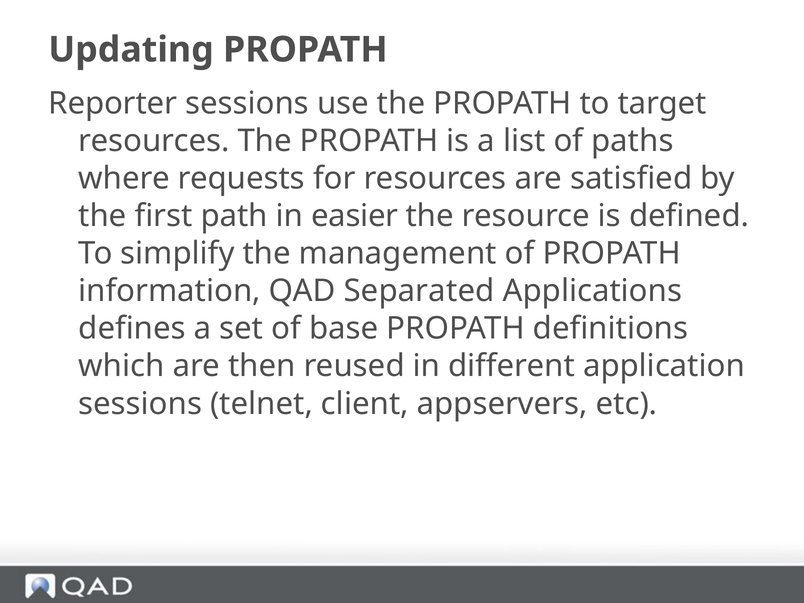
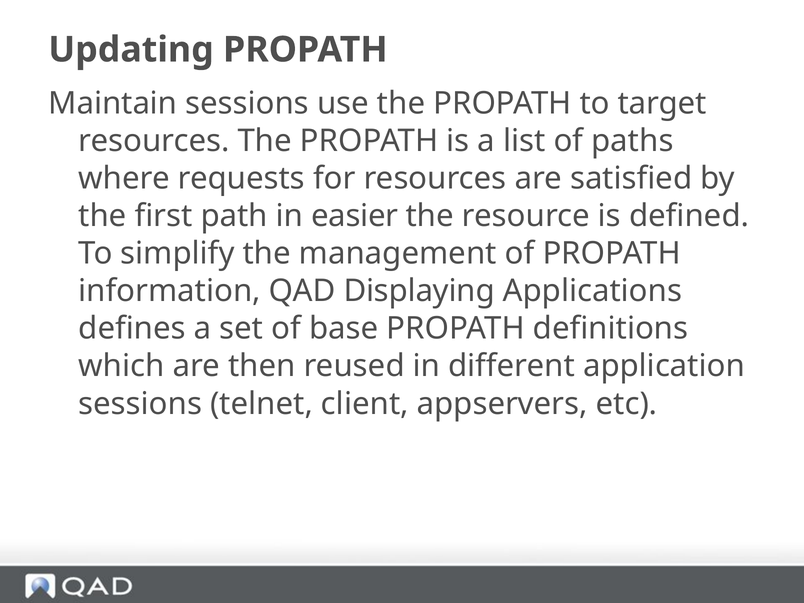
Reporter: Reporter -> Maintain
Separated: Separated -> Displaying
